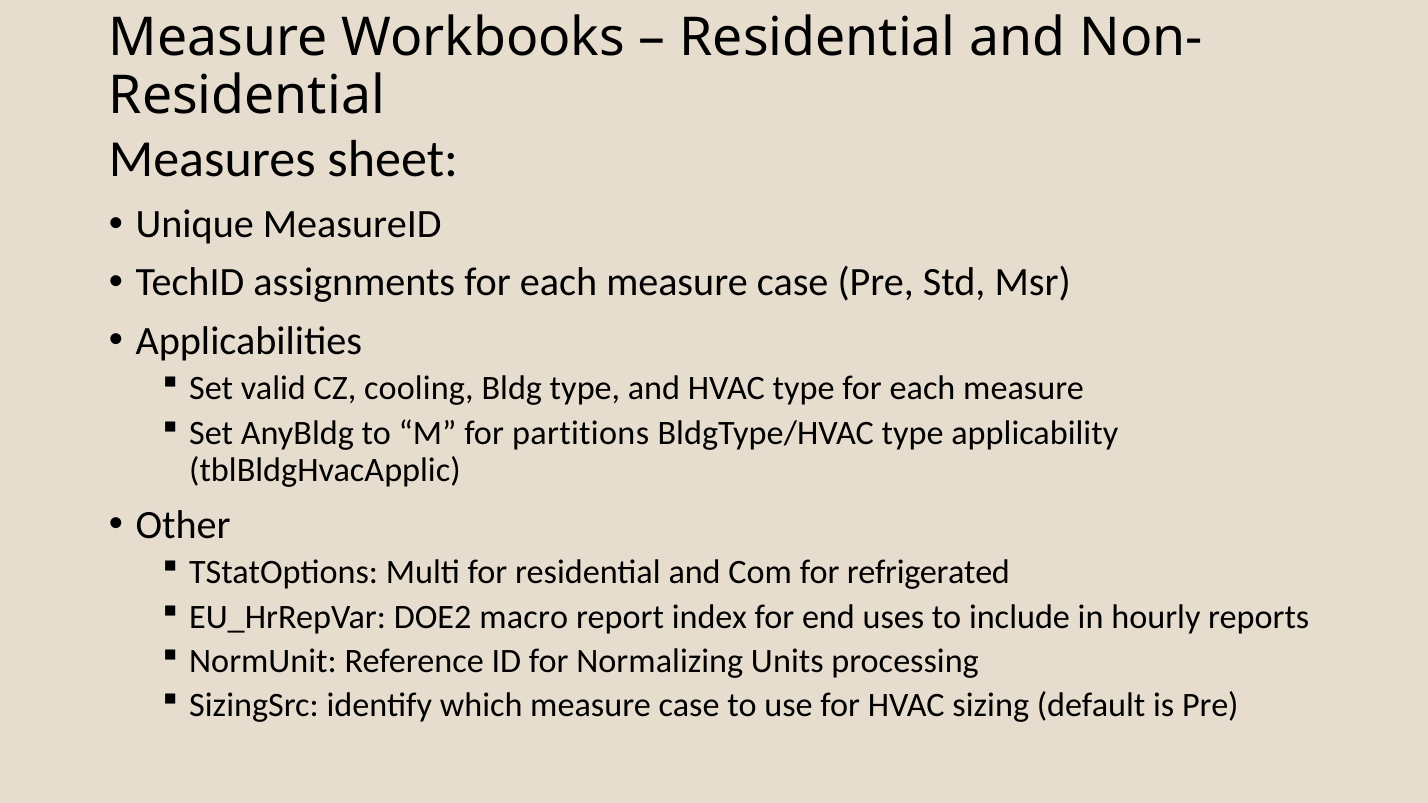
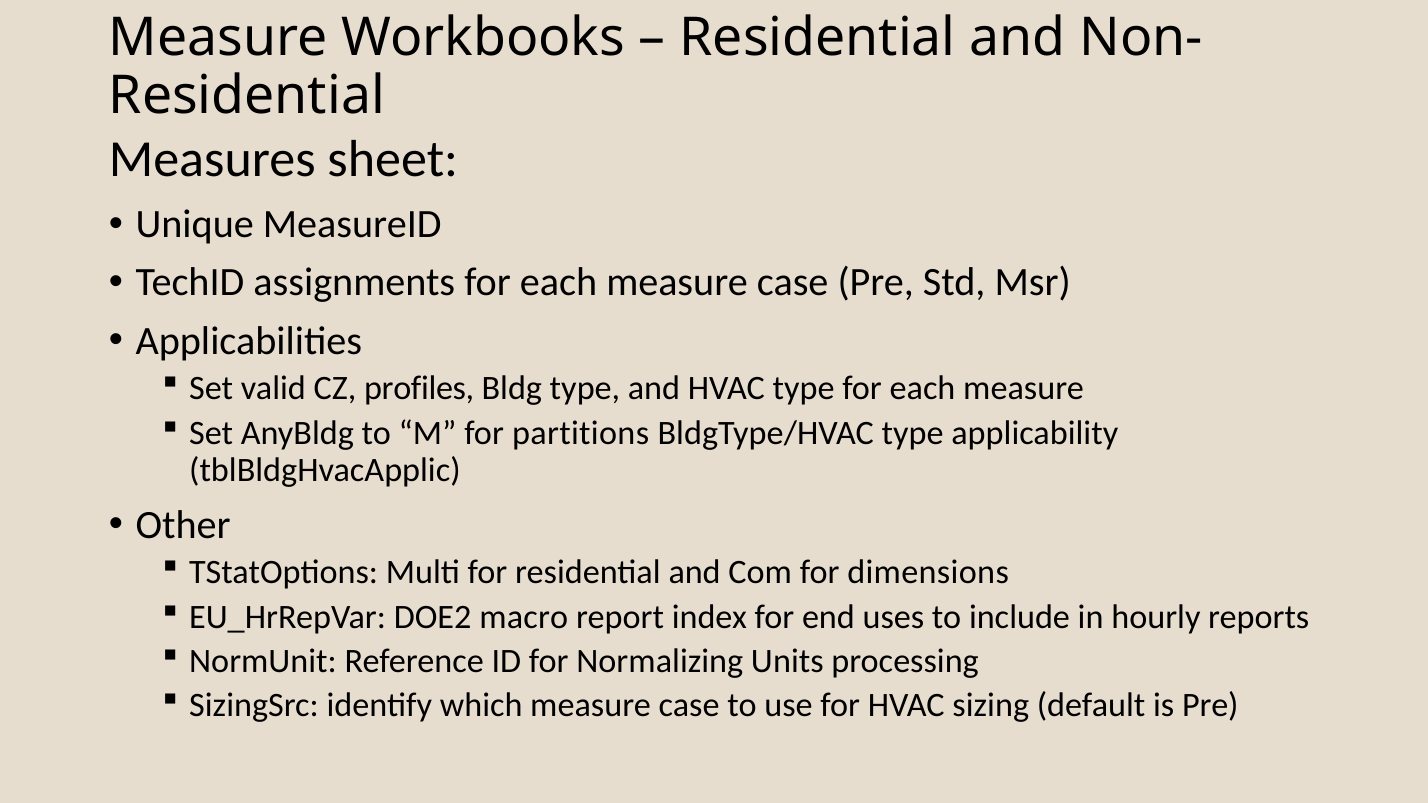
cooling: cooling -> profiles
refrigerated: refrigerated -> dimensions
